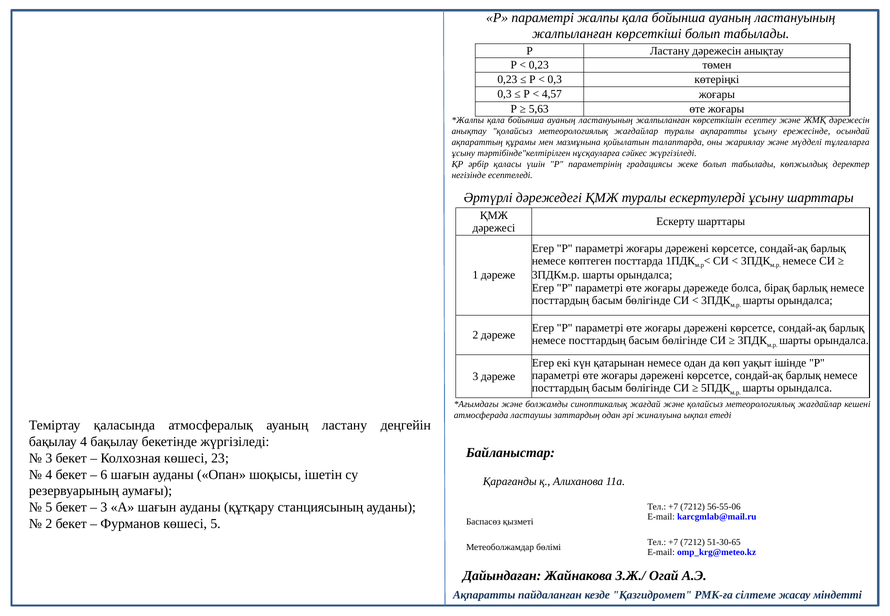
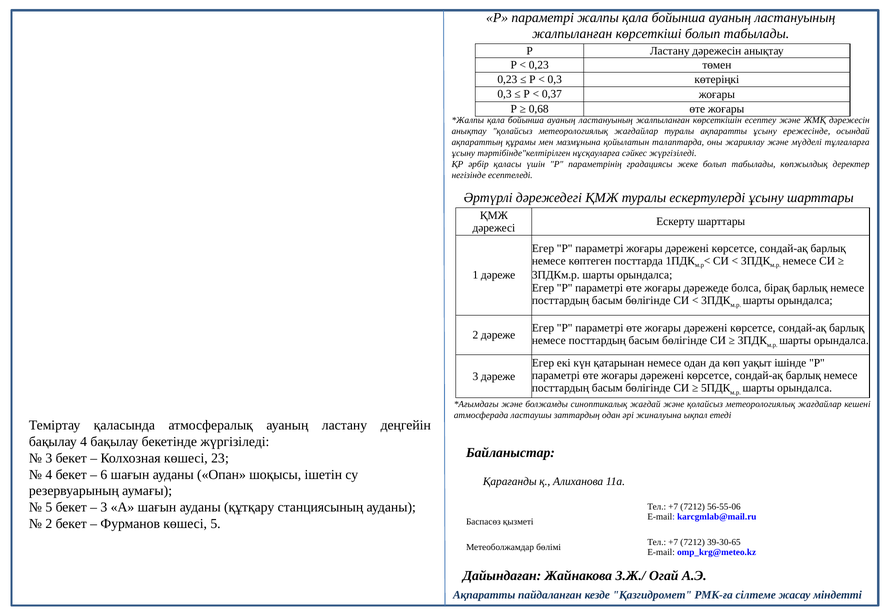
4,57: 4,57 -> 0,37
5,63: 5,63 -> 0,68
51-30-65: 51-30-65 -> 39-30-65
